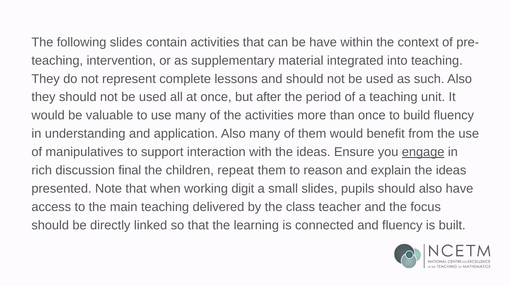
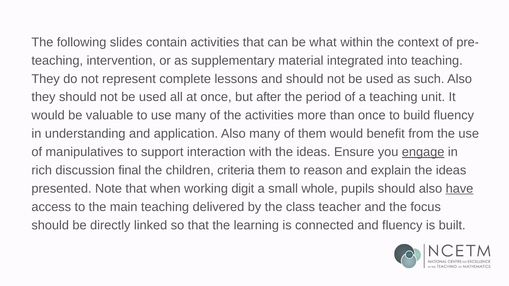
be have: have -> what
repeat: repeat -> criteria
small slides: slides -> whole
have at (460, 189) underline: none -> present
